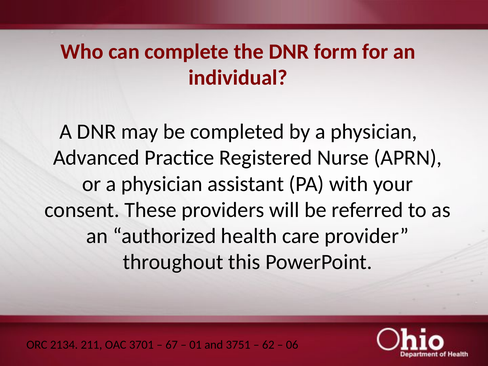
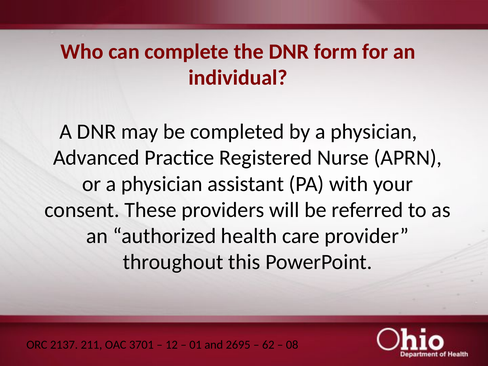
2134: 2134 -> 2137
67: 67 -> 12
3751: 3751 -> 2695
06: 06 -> 08
